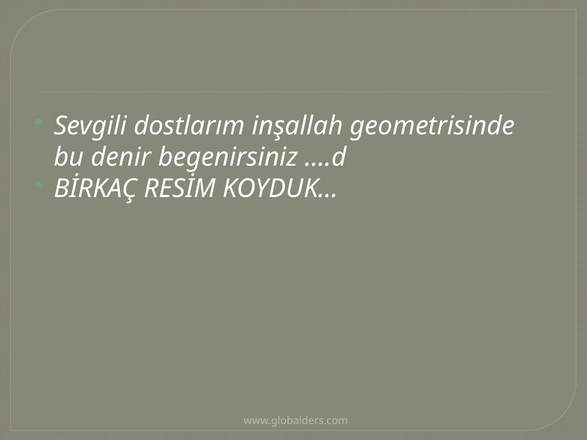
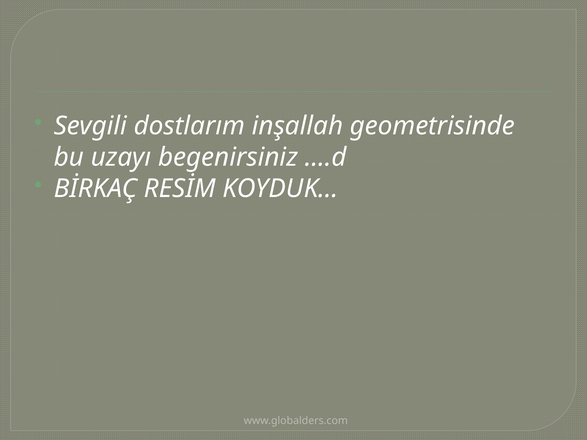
denir: denir -> uzayı
